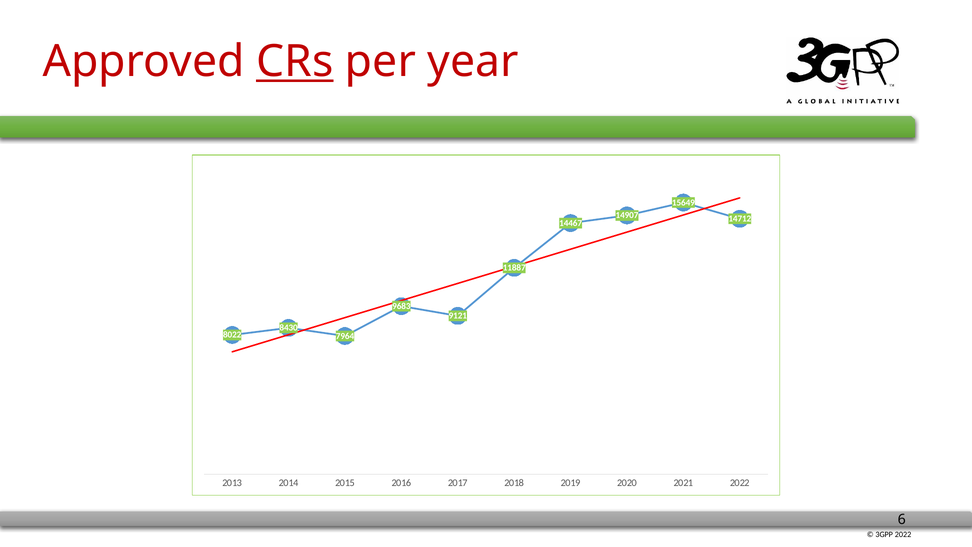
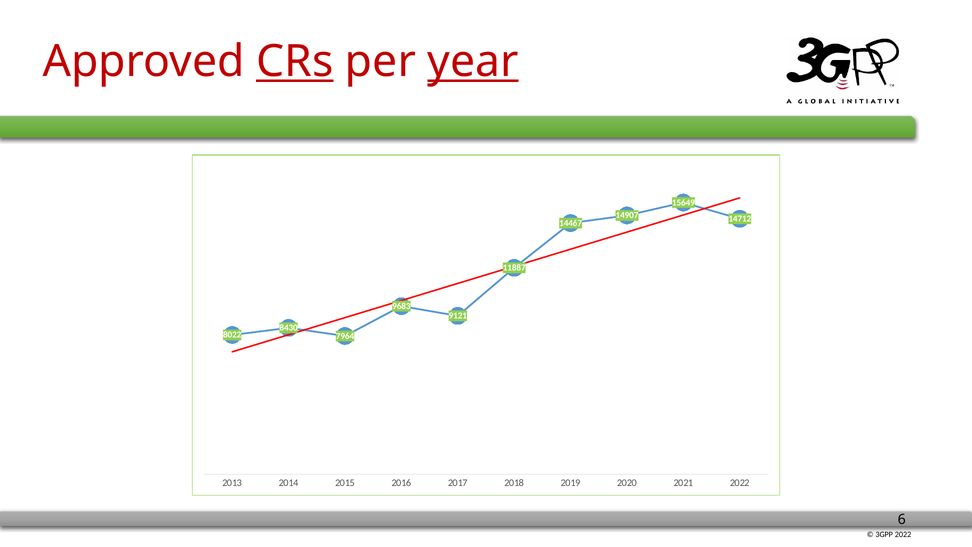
year underline: none -> present
